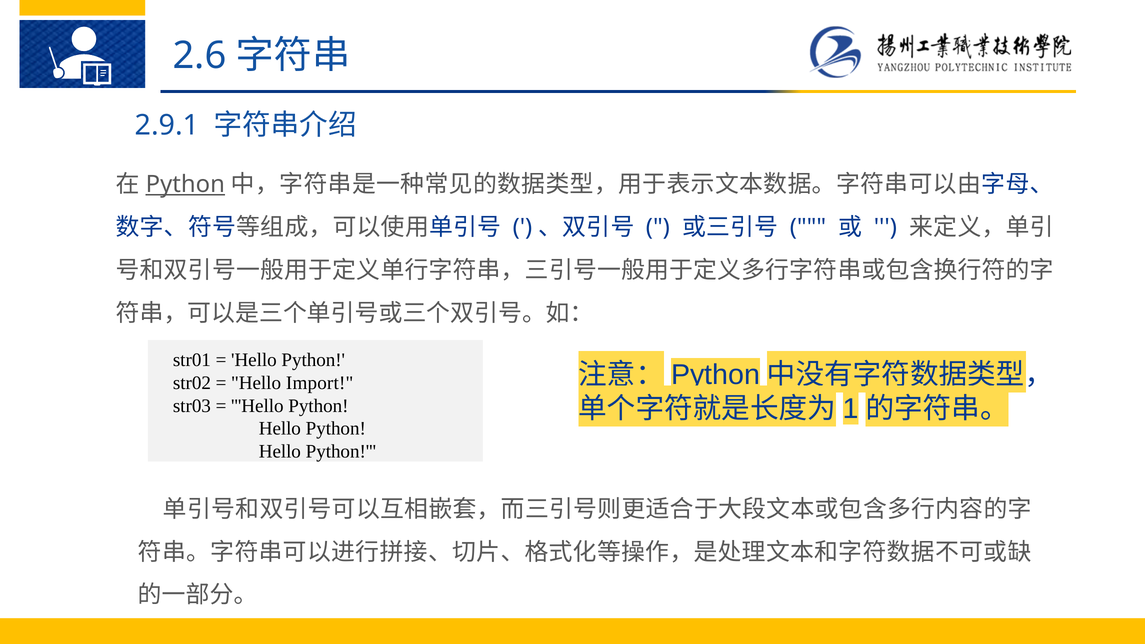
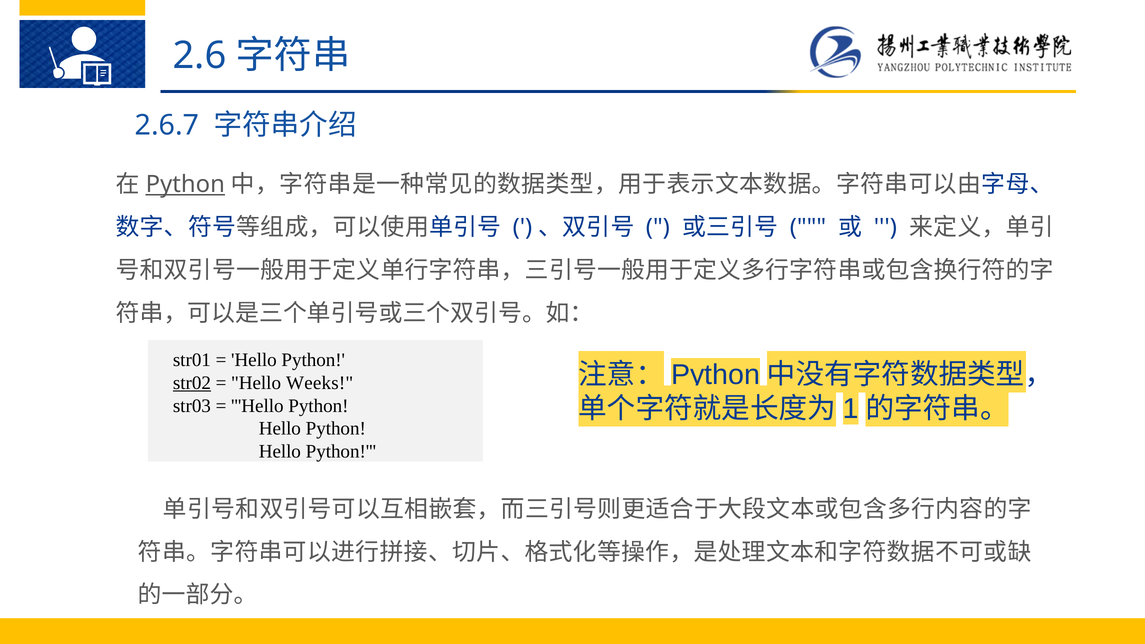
2.9.1: 2.9.1 -> 2.6.7
str02 underline: none -> present
Import: Import -> Weeks
